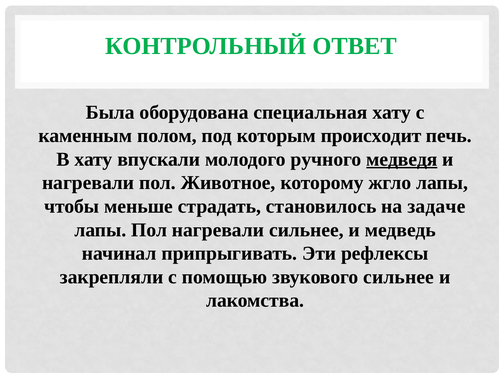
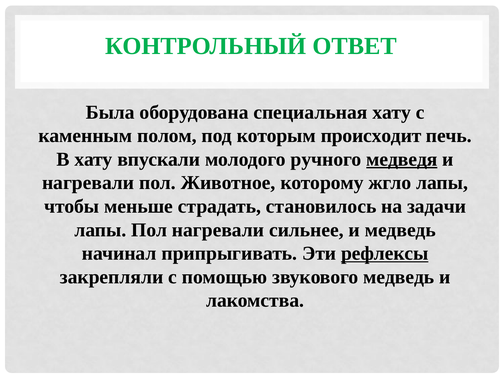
задаче: задаче -> задачи
рефлексы underline: none -> present
звукового сильнее: сильнее -> медведь
